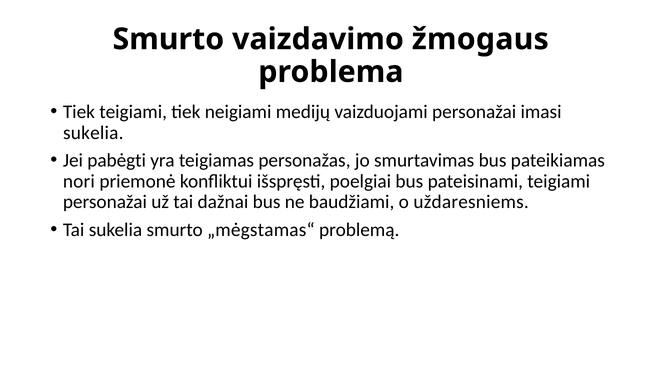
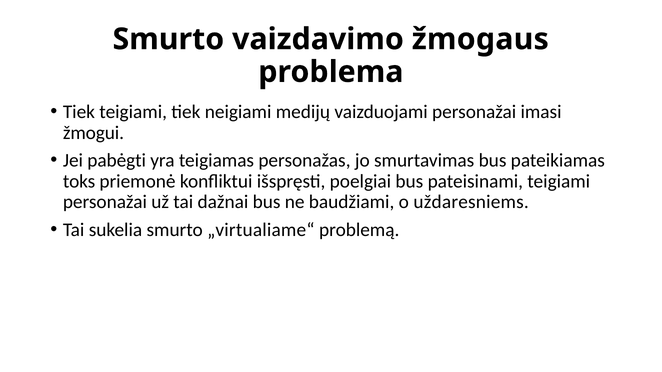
sukelia at (93, 133): sukelia -> žmogui
nori: nori -> toks
„mėgstamas“: „mėgstamas“ -> „virtualiame“
